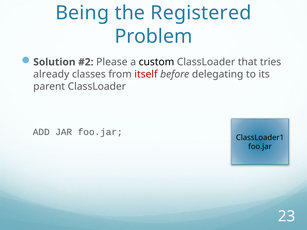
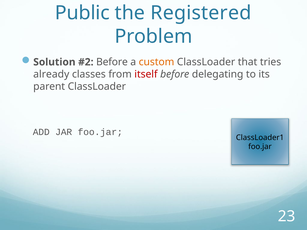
Being: Being -> Public
Please at (112, 62): Please -> Before
custom colour: black -> orange
